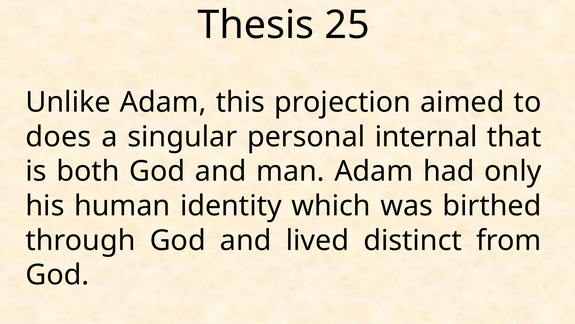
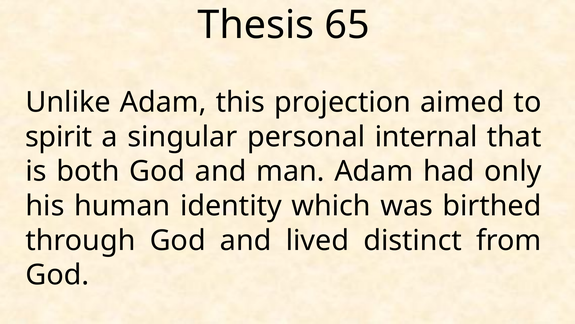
25: 25 -> 65
does: does -> spirit
